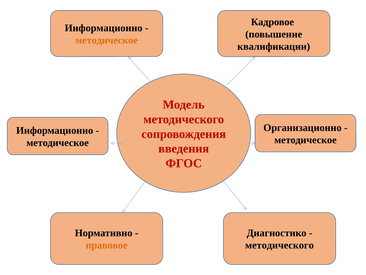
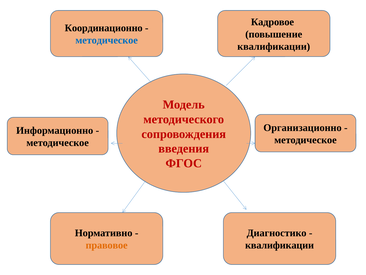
Информационно at (104, 28): Информационно -> Координационно
методическое at (107, 40) colour: orange -> blue
методического at (279, 245): методического -> квалификации
